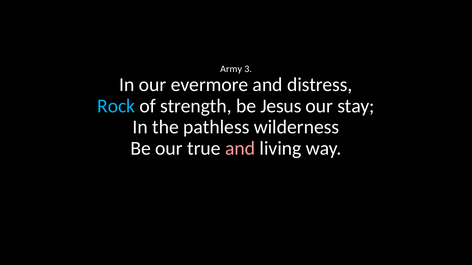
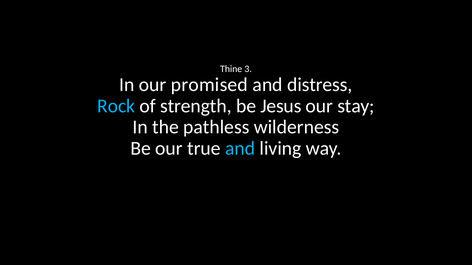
Army: Army -> Thine
evermore: evermore -> promised
and at (240, 149) colour: pink -> light blue
